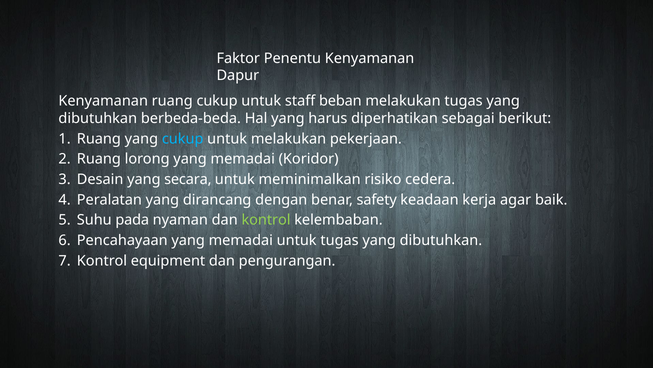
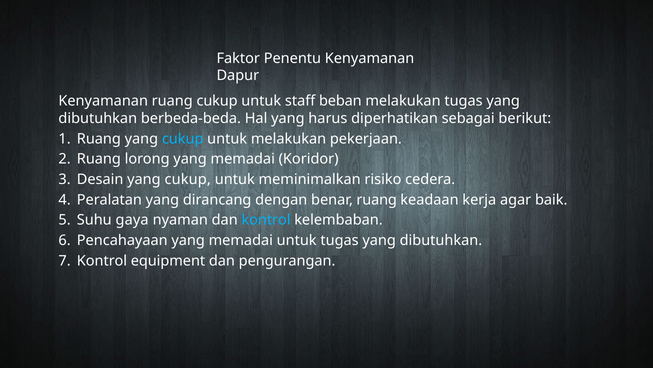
Desain yang secara: secara -> cukup
benar safety: safety -> ruang
pada: pada -> gaya
kontrol at (266, 220) colour: light green -> light blue
